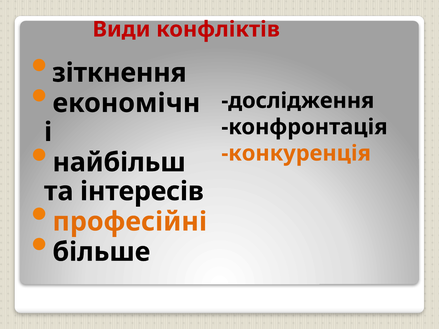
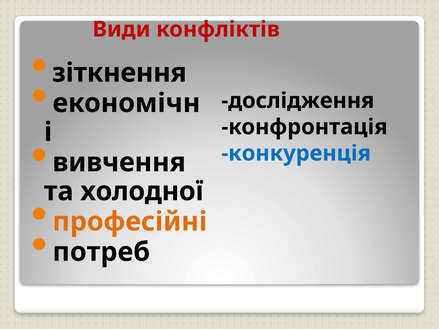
найбільш: найбільш -> вивчення
конкуренція colour: orange -> blue
інтересів: інтересів -> холодної
більше: більше -> потреб
